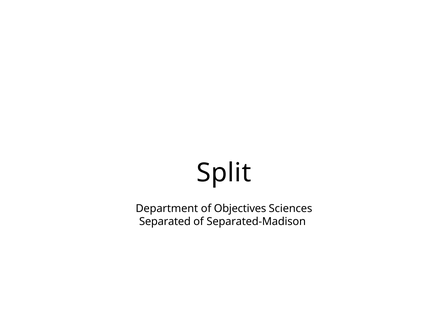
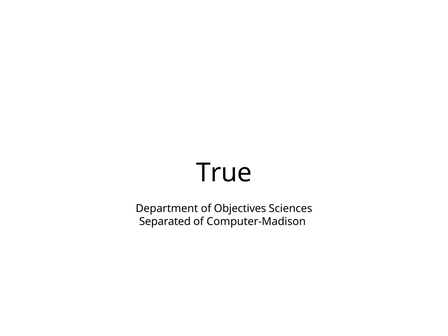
Split: Split -> True
Separated-Madison: Separated-Madison -> Computer-Madison
